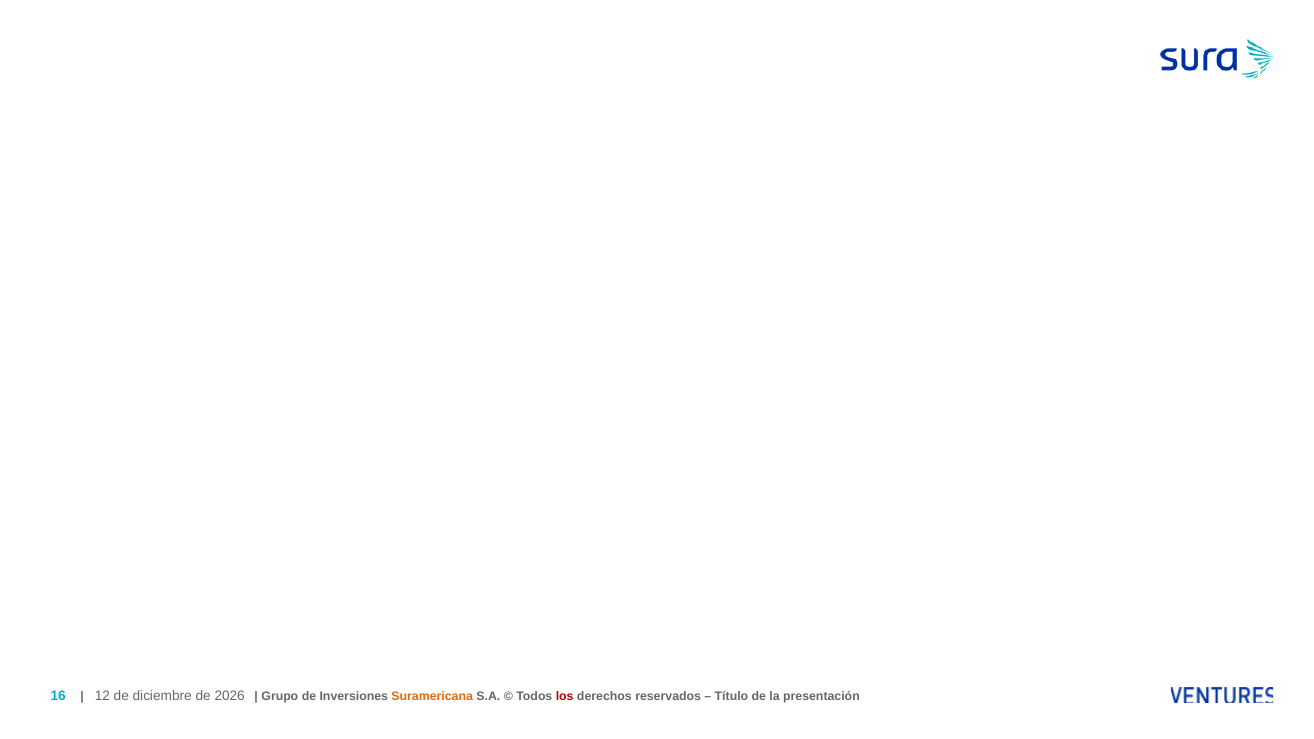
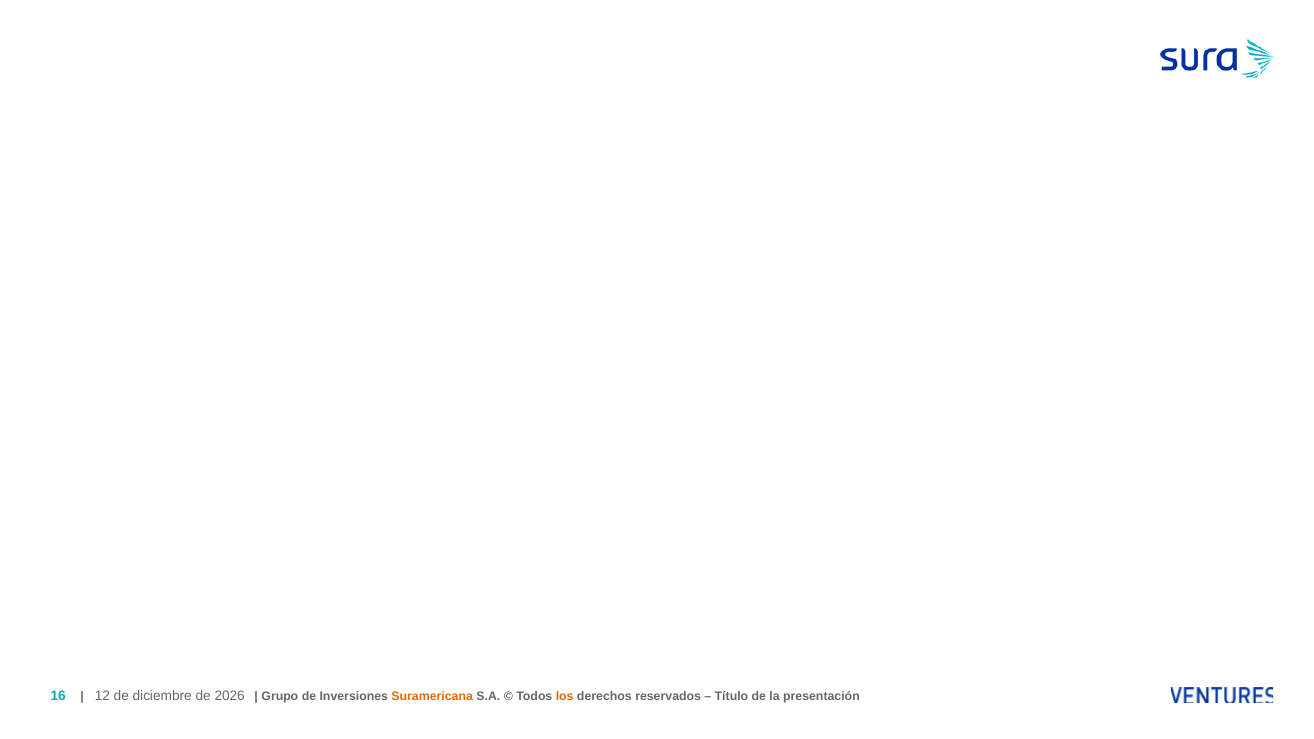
los colour: red -> orange
